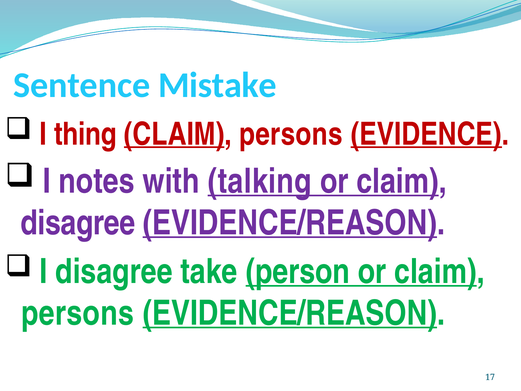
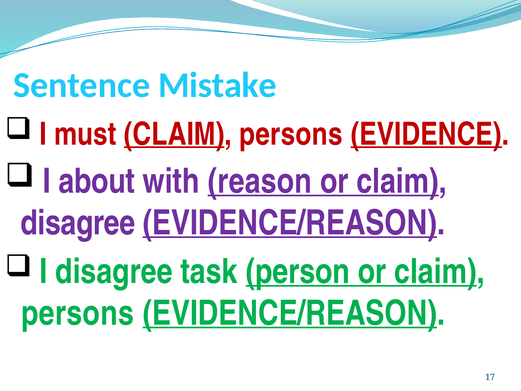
thing: thing -> must
notes: notes -> about
talking: talking -> reason
take: take -> task
